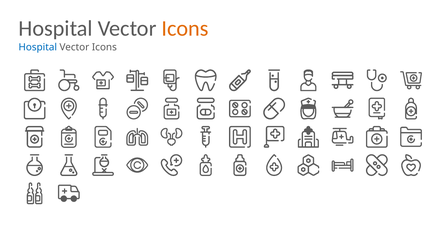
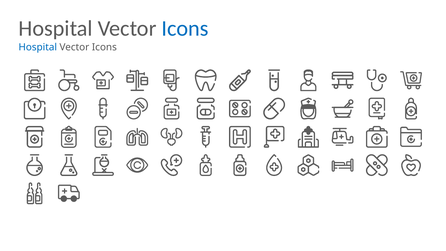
Icons at (185, 29) colour: orange -> blue
